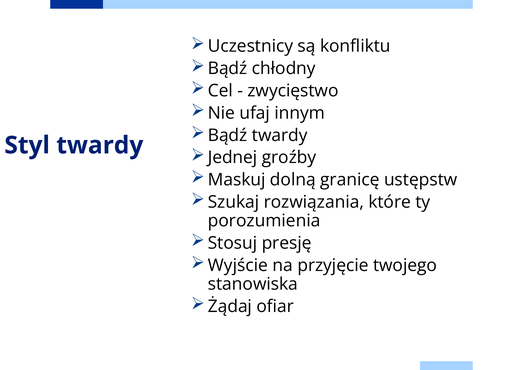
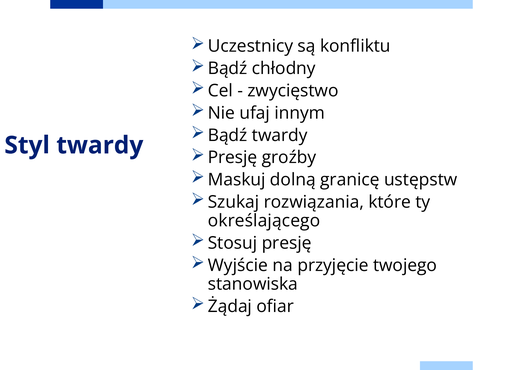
Jednej at (233, 157): Jednej -> Presję
porozumienia: porozumienia -> określającego
